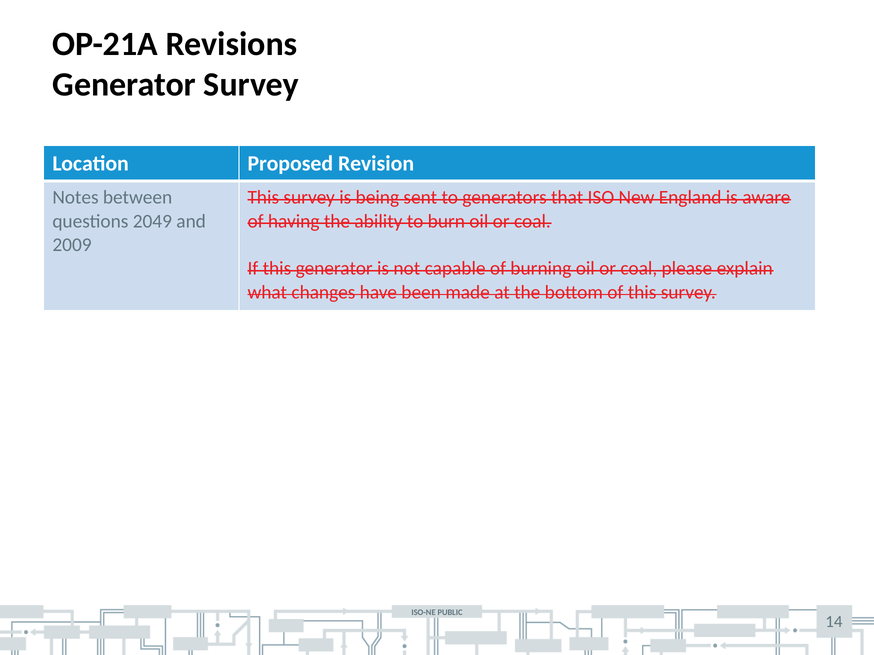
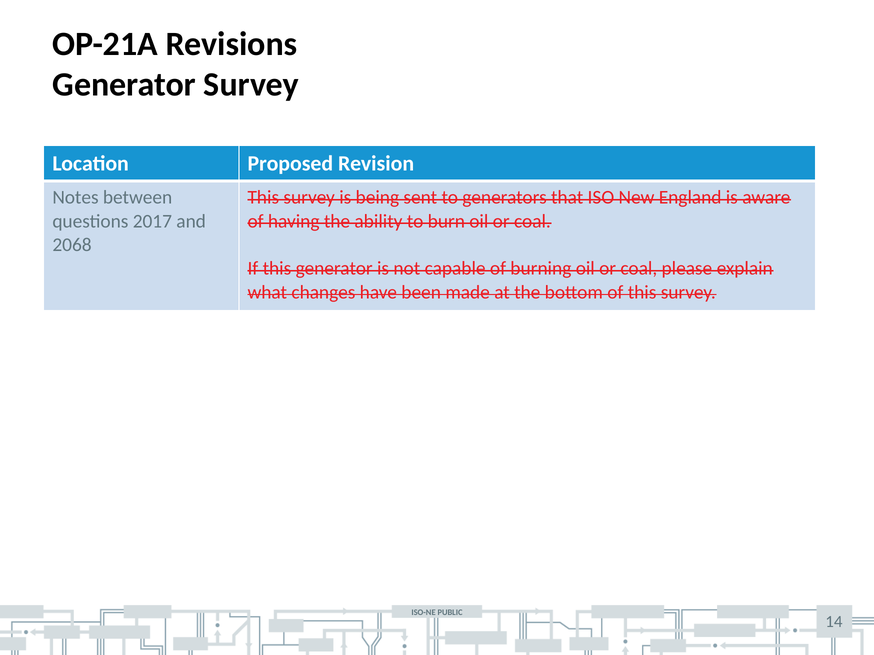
2049: 2049 -> 2017
2009: 2009 -> 2068
